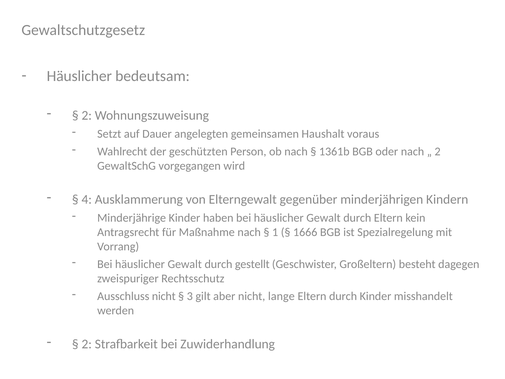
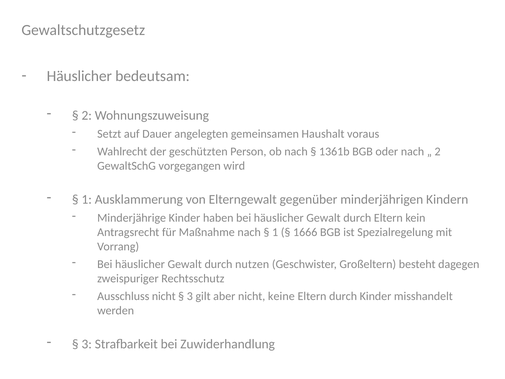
4 at (87, 199): 4 -> 1
gestellt: gestellt -> nutzen
lange: lange -> keine
2 at (87, 344): 2 -> 3
